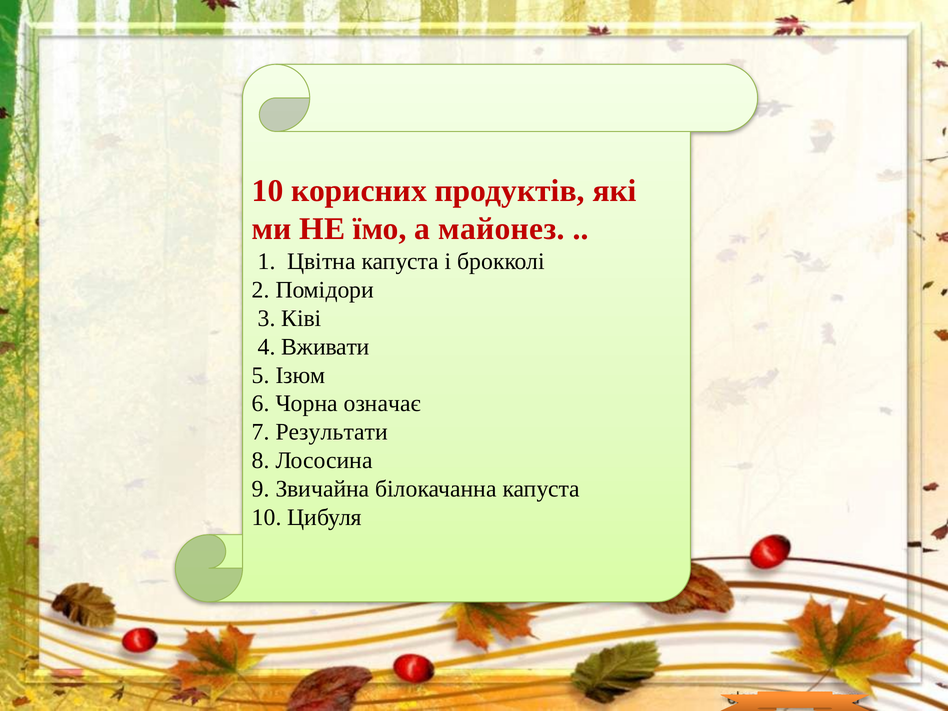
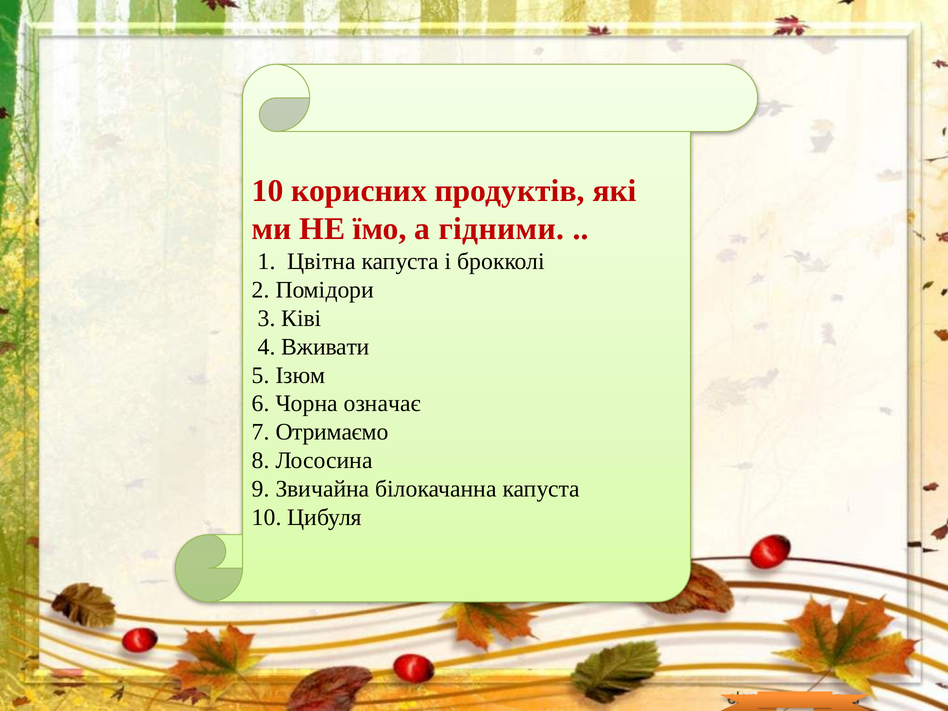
майонез: майонез -> гідними
Результати: Результати -> Отримаємо
